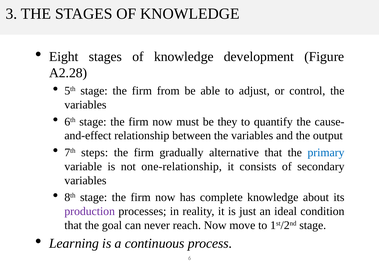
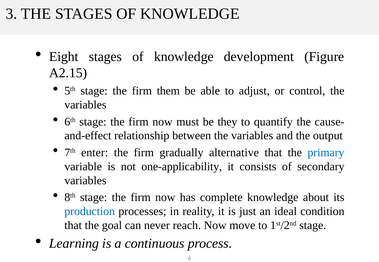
A2.28: A2.28 -> A2.15
from: from -> them
steps: steps -> enter
one-relationship: one-relationship -> one-applicability
production colour: purple -> blue
